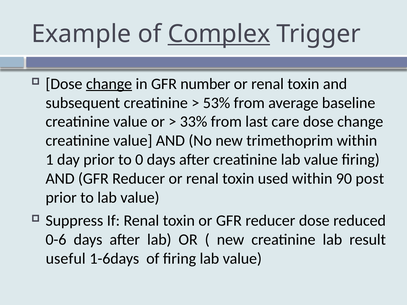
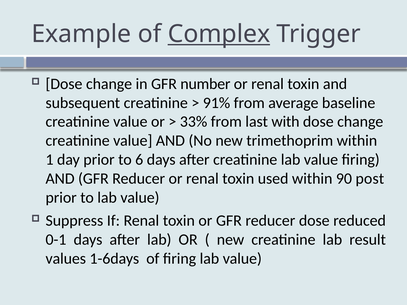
change at (109, 84) underline: present -> none
53%: 53% -> 91%
care: care -> with
0: 0 -> 6
0-6: 0-6 -> 0-1
useful: useful -> values
